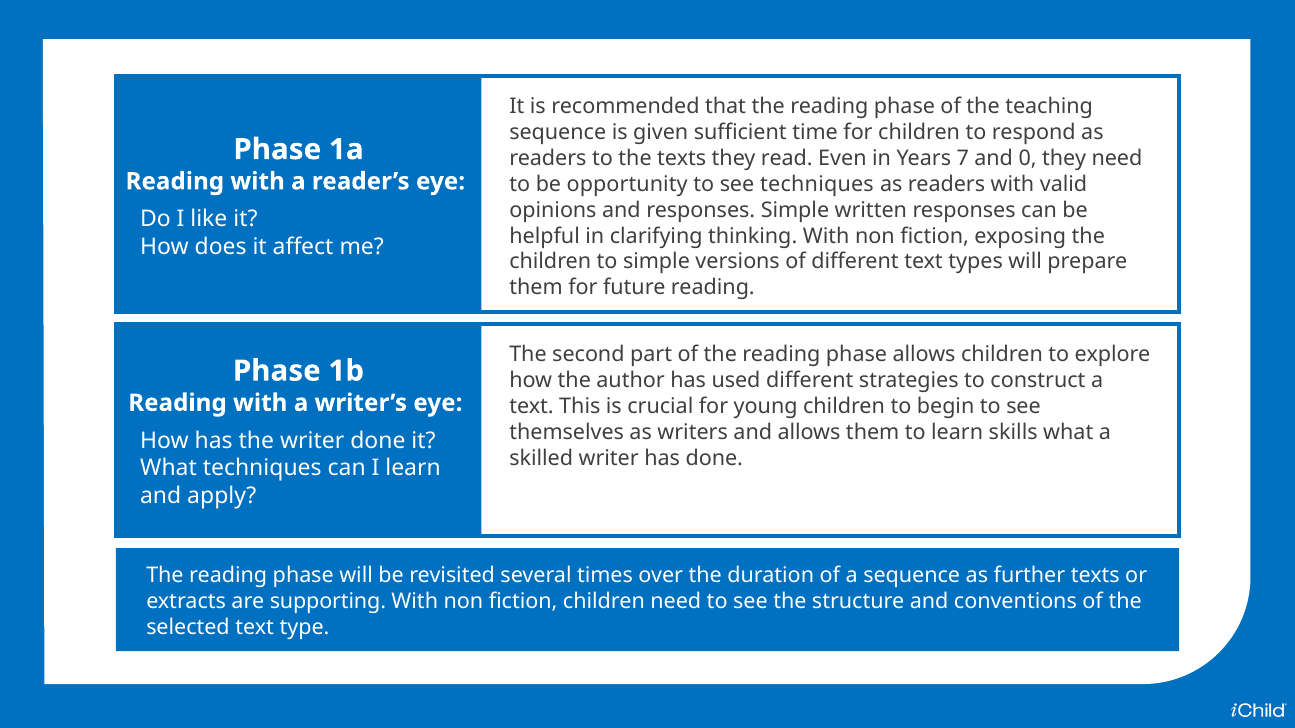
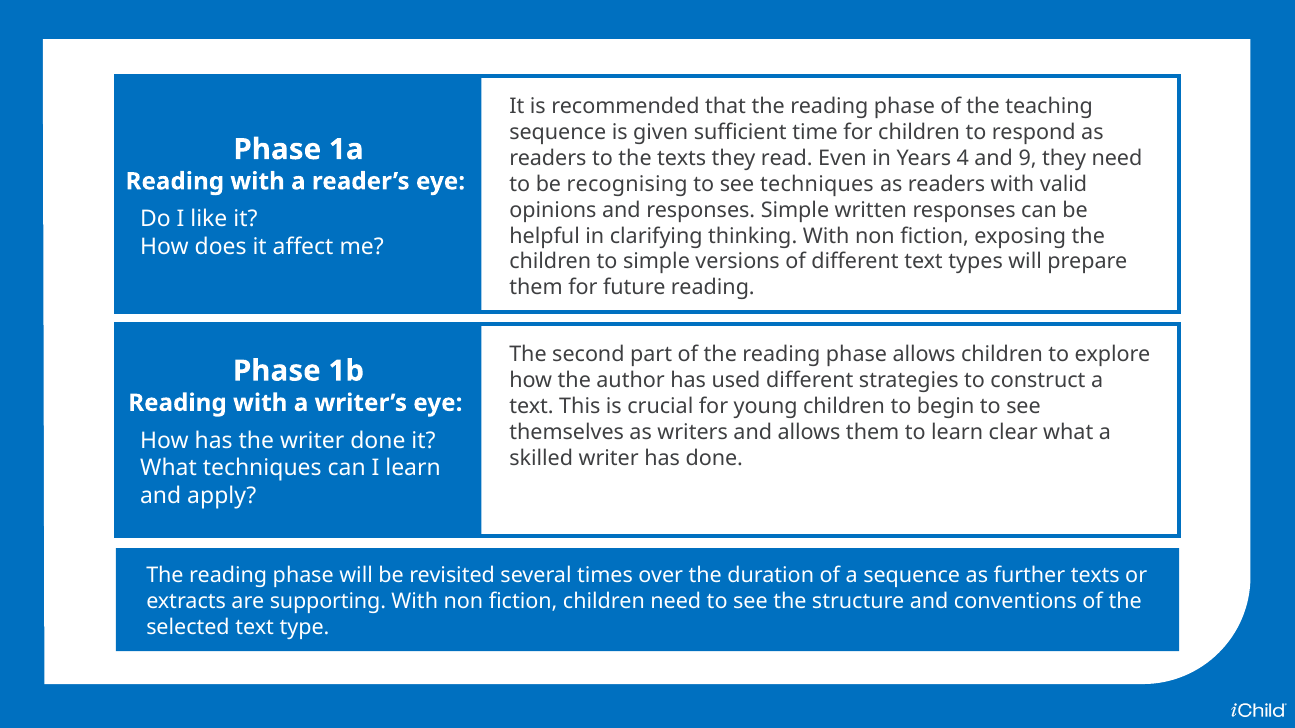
7: 7 -> 4
0: 0 -> 9
opportunity: opportunity -> recognising
skills: skills -> clear
